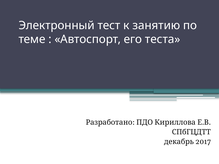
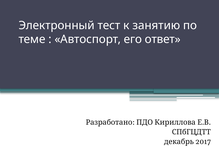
теста: теста -> ответ
